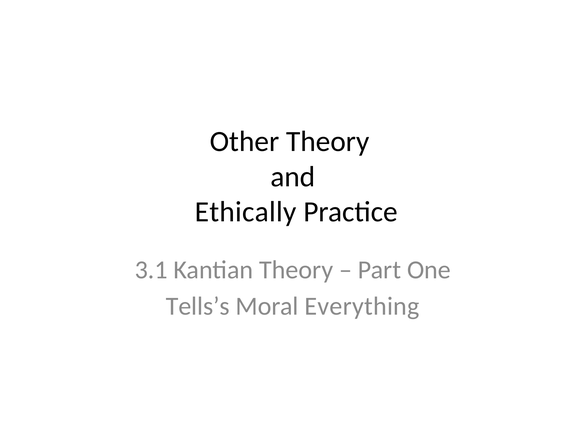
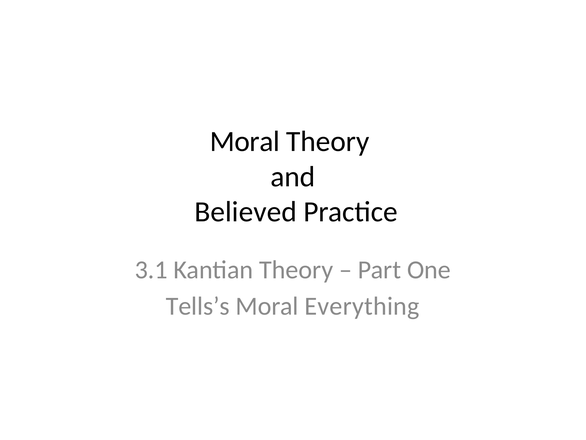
Other at (245, 141): Other -> Moral
Ethically: Ethically -> Believed
